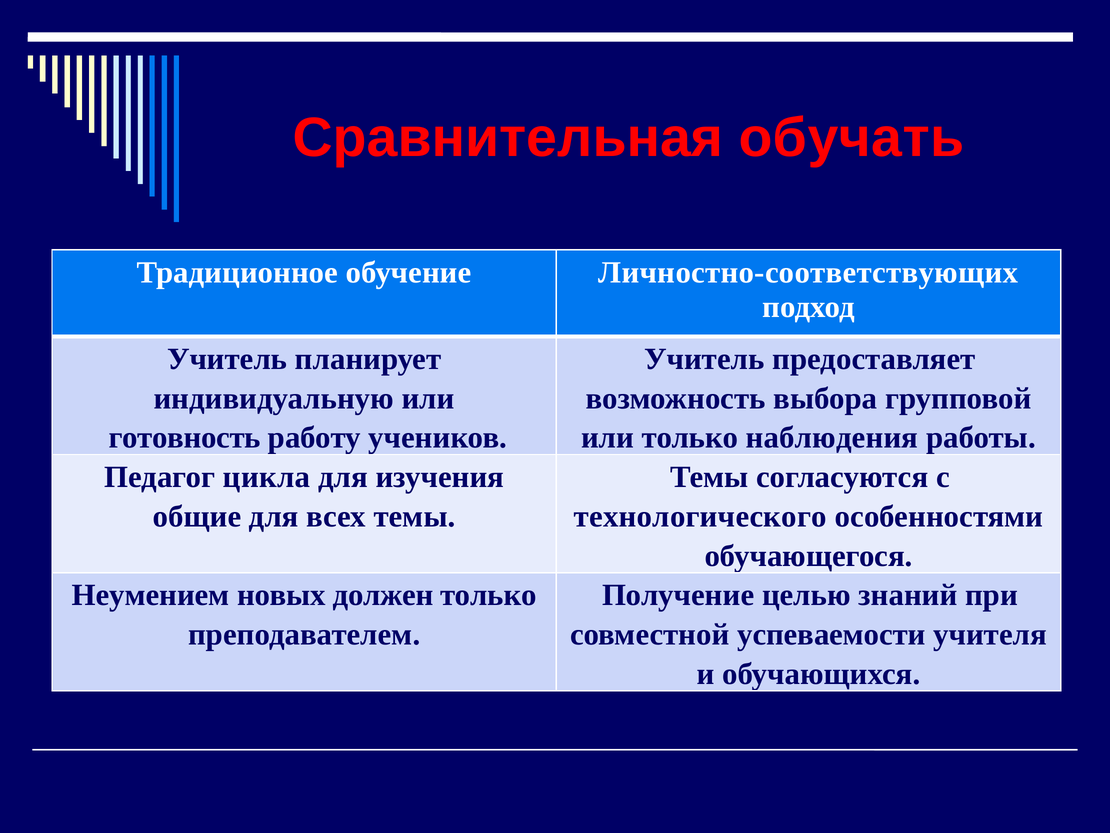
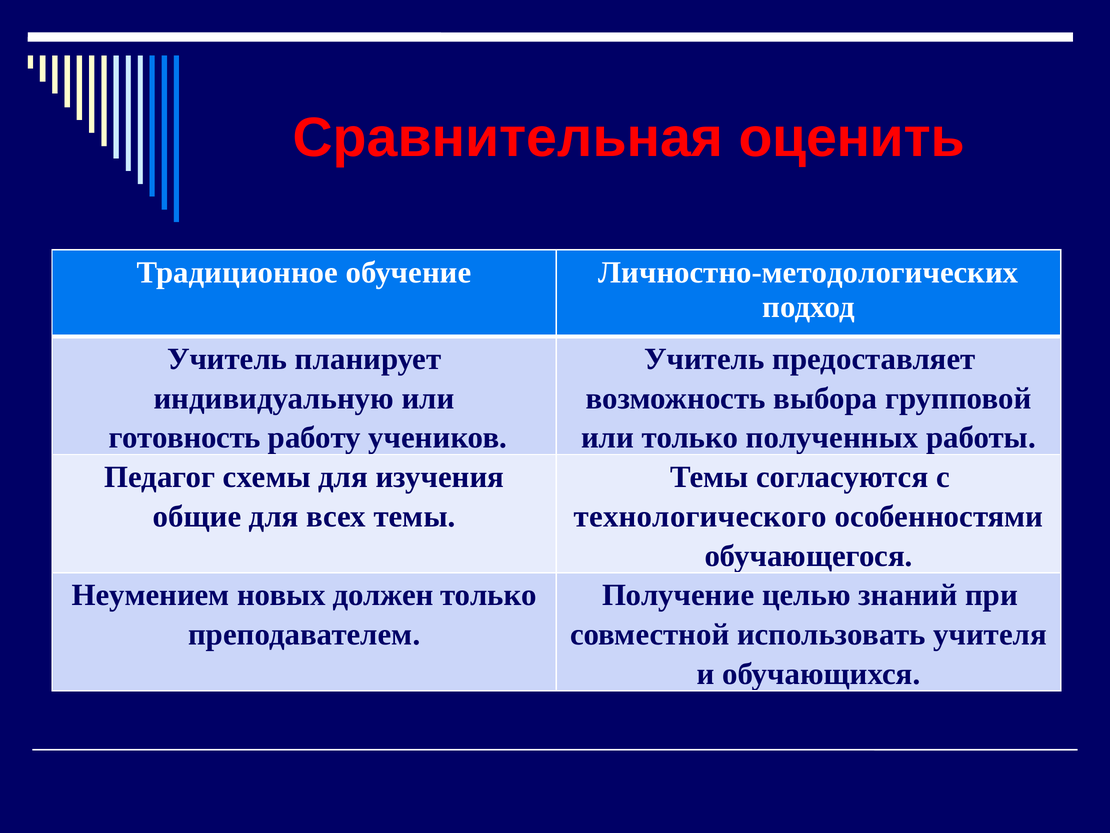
обучать: обучать -> оценить
Личностно-соответствующих: Личностно-соответствующих -> Личностно-методологических
наблюдения: наблюдения -> полученных
цикла: цикла -> схемы
успеваемости: успеваемости -> использовать
